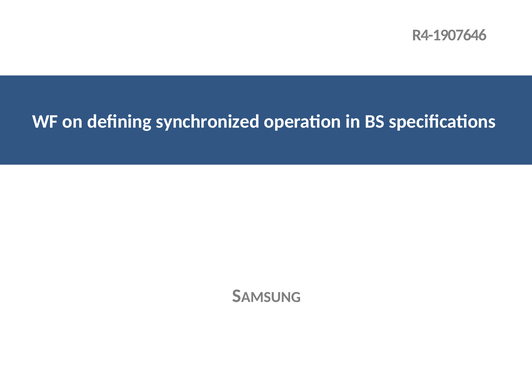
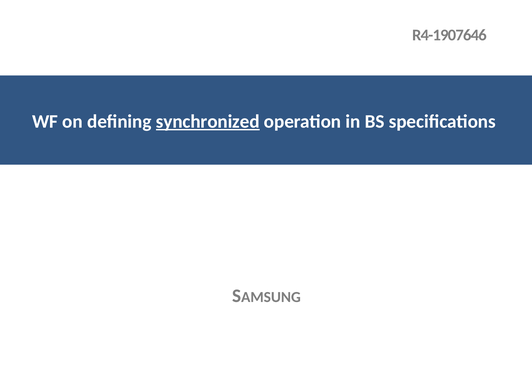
synchronized underline: none -> present
